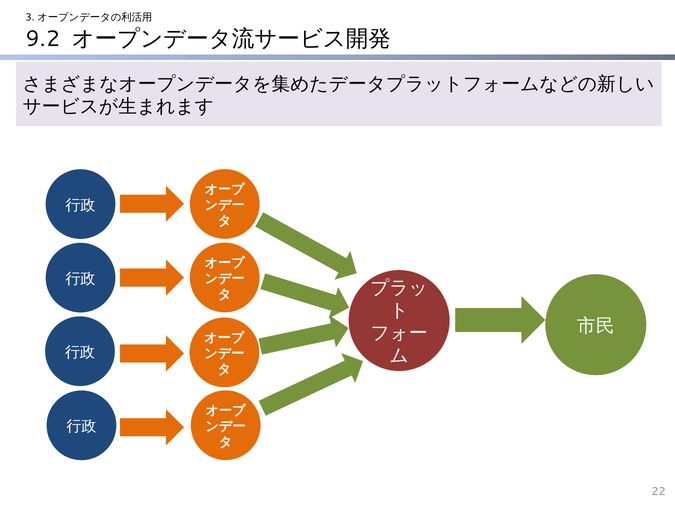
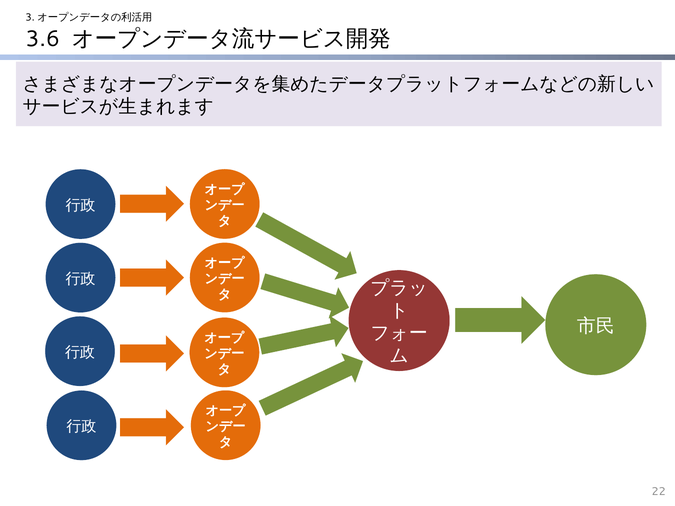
9.2: 9.2 -> 3.6
